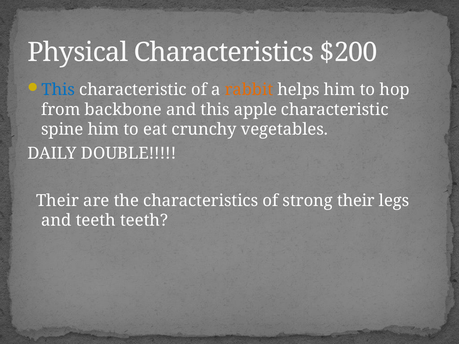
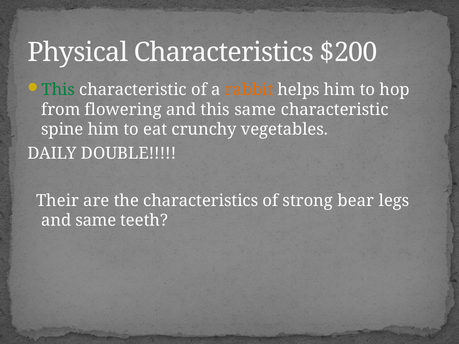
This at (58, 90) colour: blue -> green
backbone: backbone -> flowering
this apple: apple -> same
strong their: their -> bear
and teeth: teeth -> same
